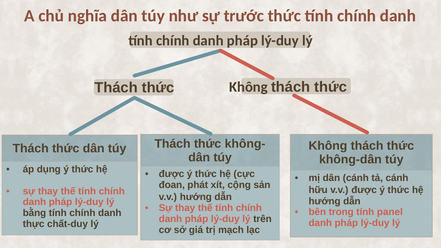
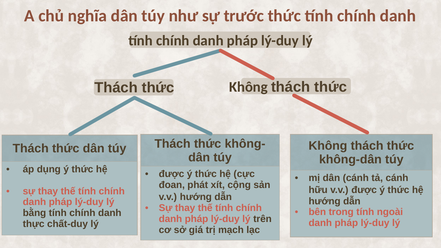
panel: panel -> ngoài
